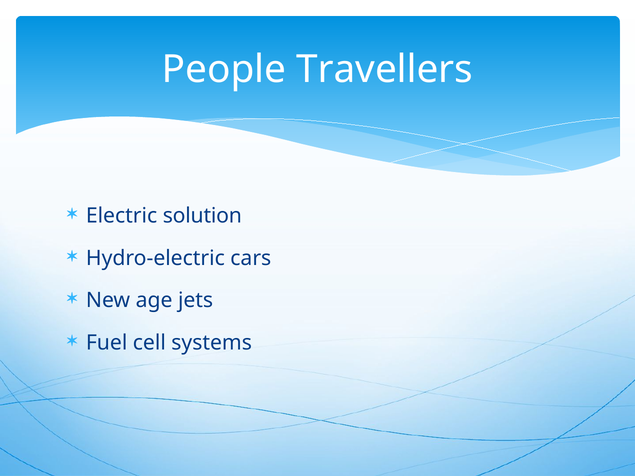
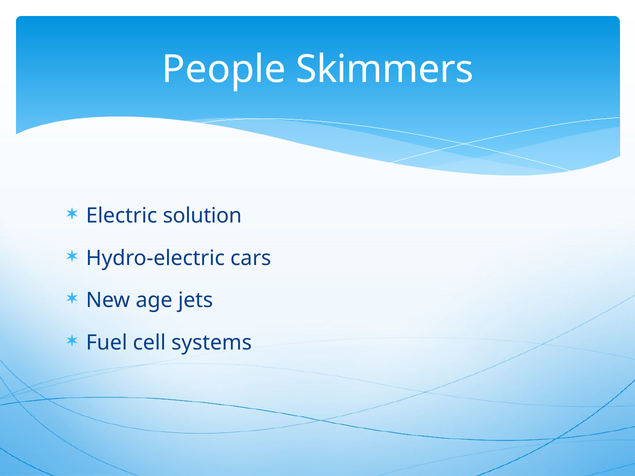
Travellers: Travellers -> Skimmers
